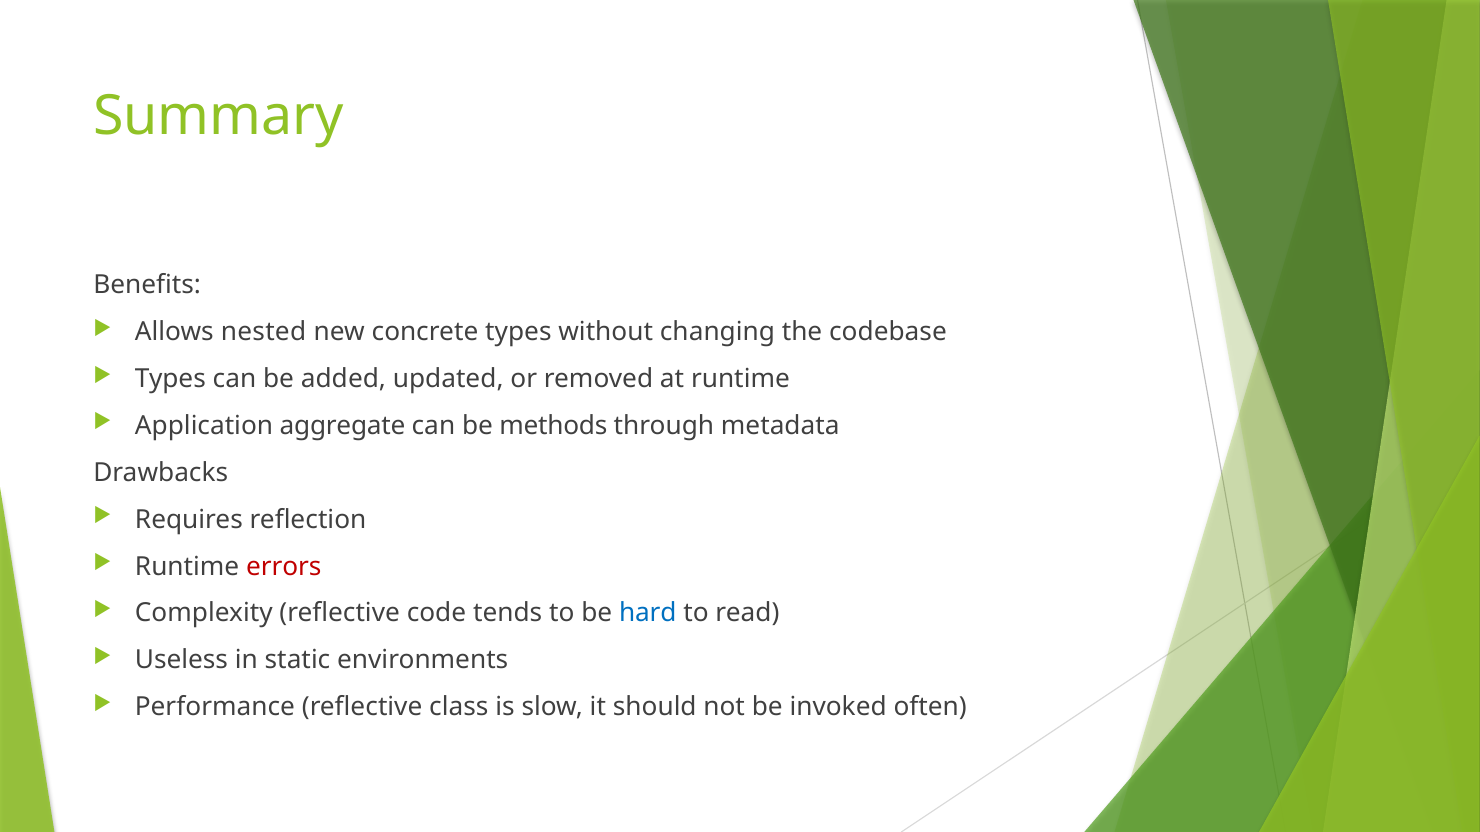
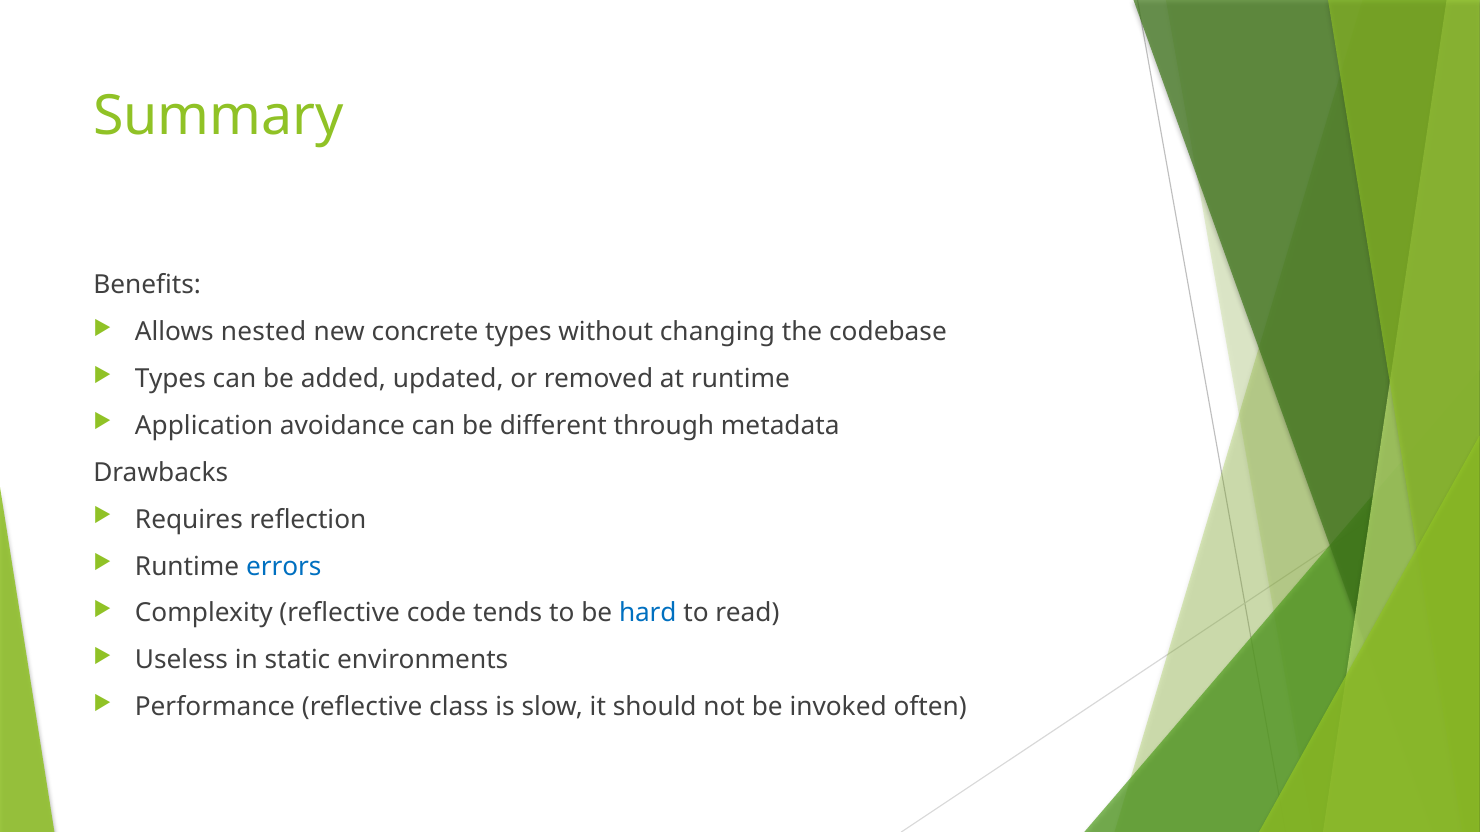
aggregate: aggregate -> avoidance
methods: methods -> different
errors colour: red -> blue
